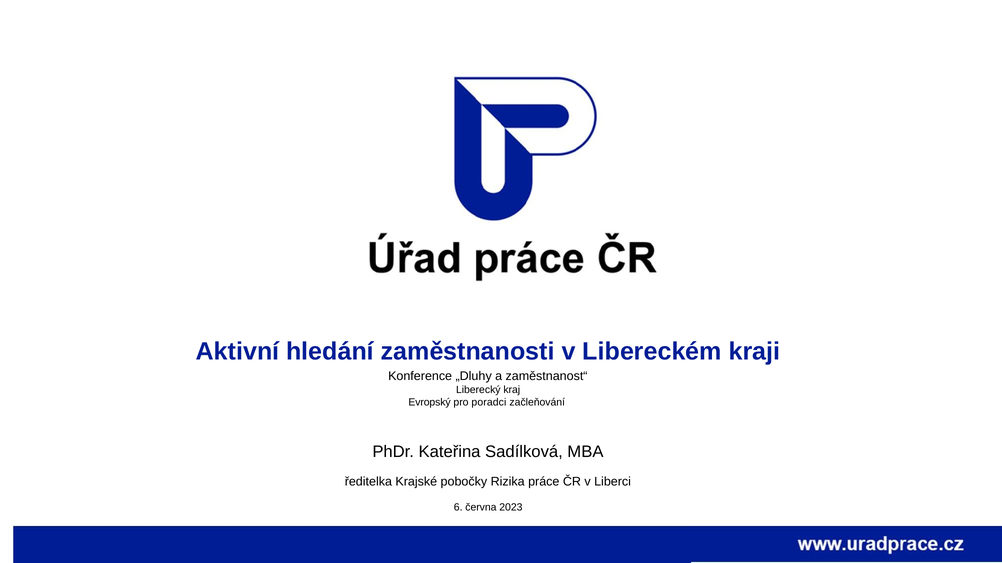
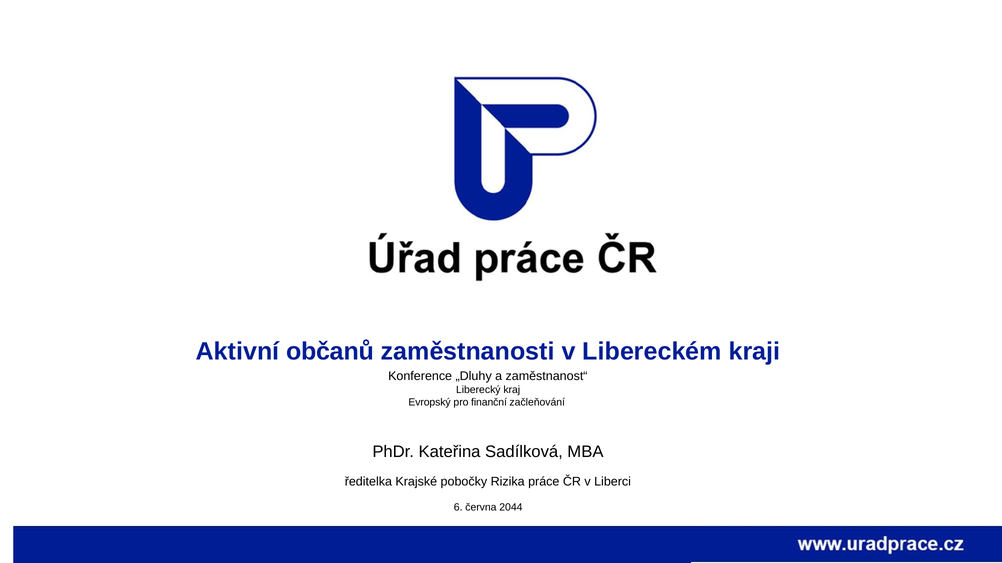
hledání: hledání -> občanů
poradci: poradci -> finanční
2023: 2023 -> 2044
